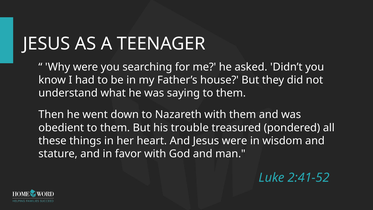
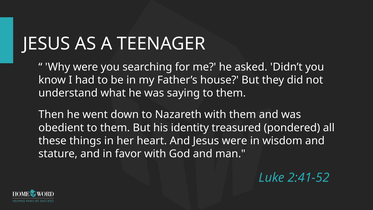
trouble: trouble -> identity
